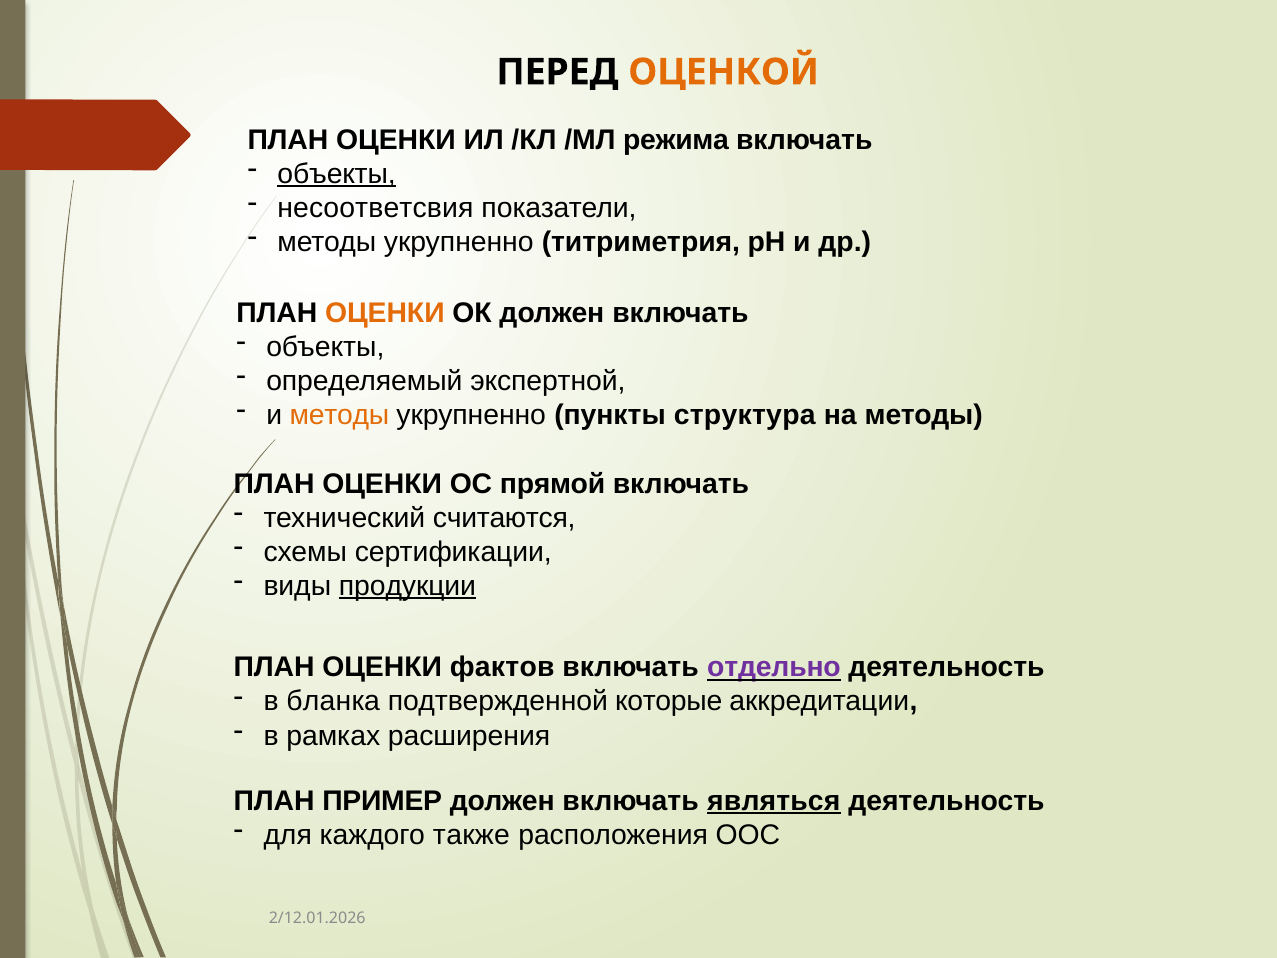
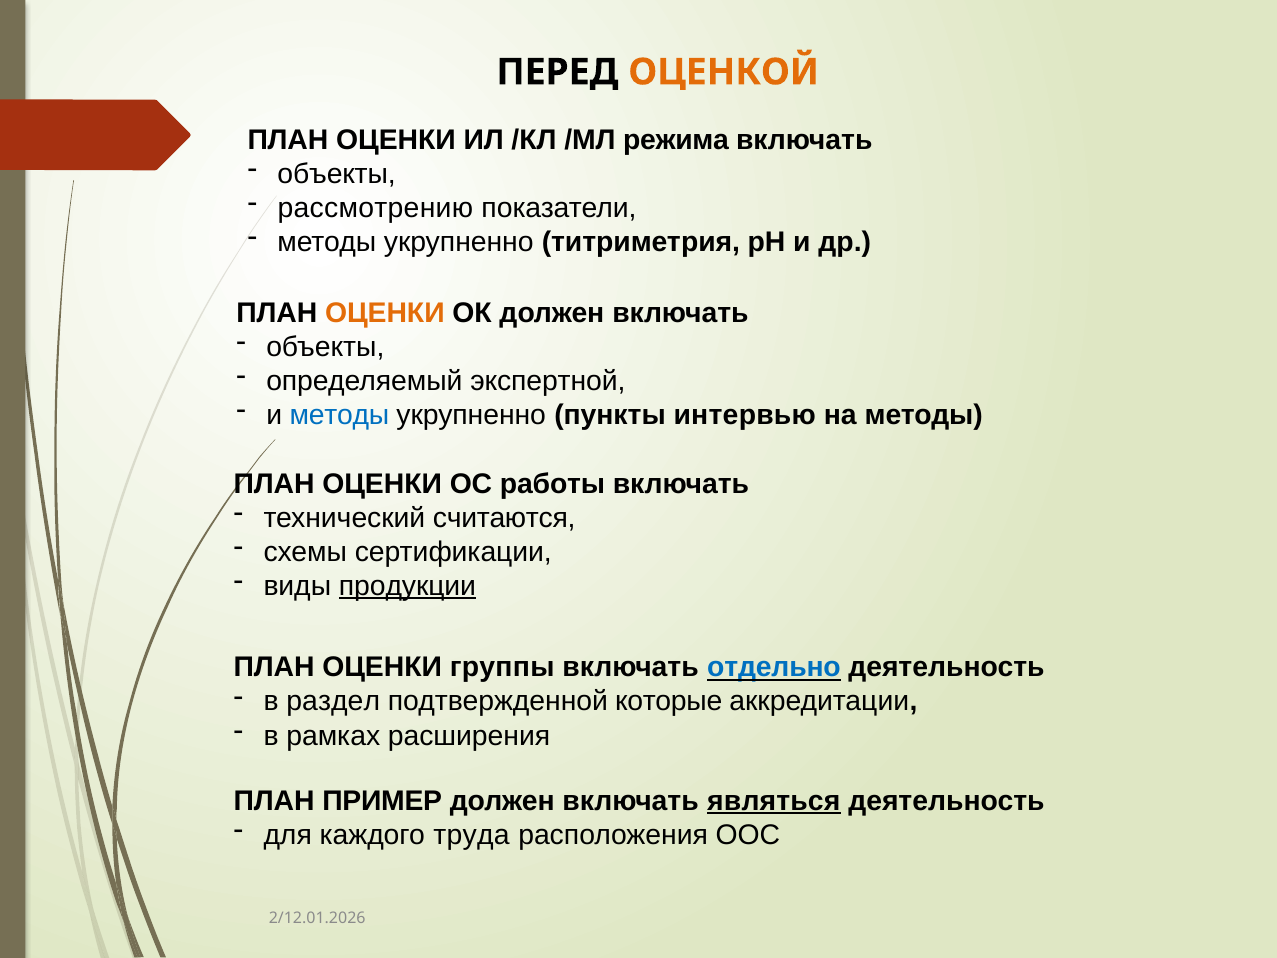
объекты at (337, 174) underline: present -> none
несоответсвия: несоответсвия -> рассмотрению
методы at (339, 415) colour: orange -> blue
структура: структура -> интервью
прямой: прямой -> работы
фактов: фактов -> группы
отдельно colour: purple -> blue
бланка: бланка -> раздел
также: также -> труда
